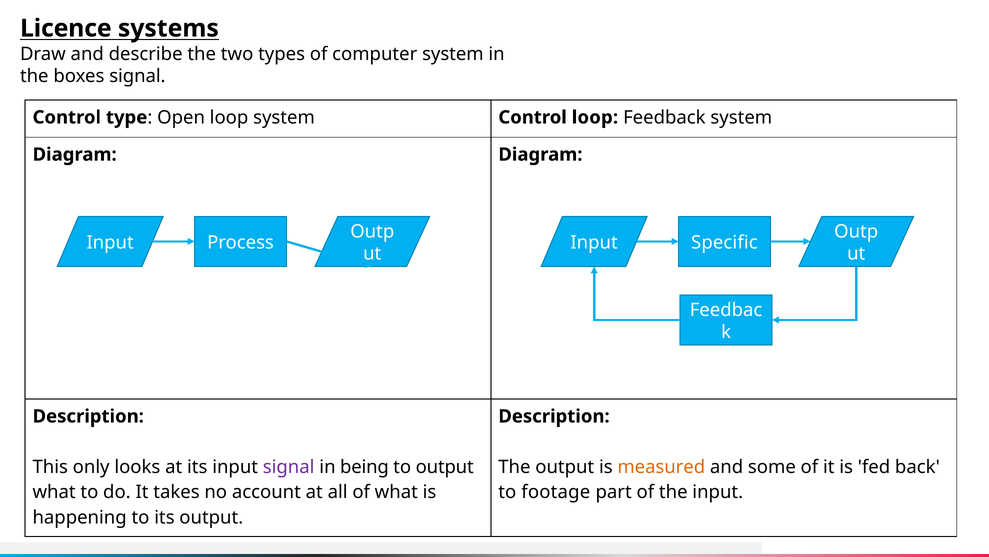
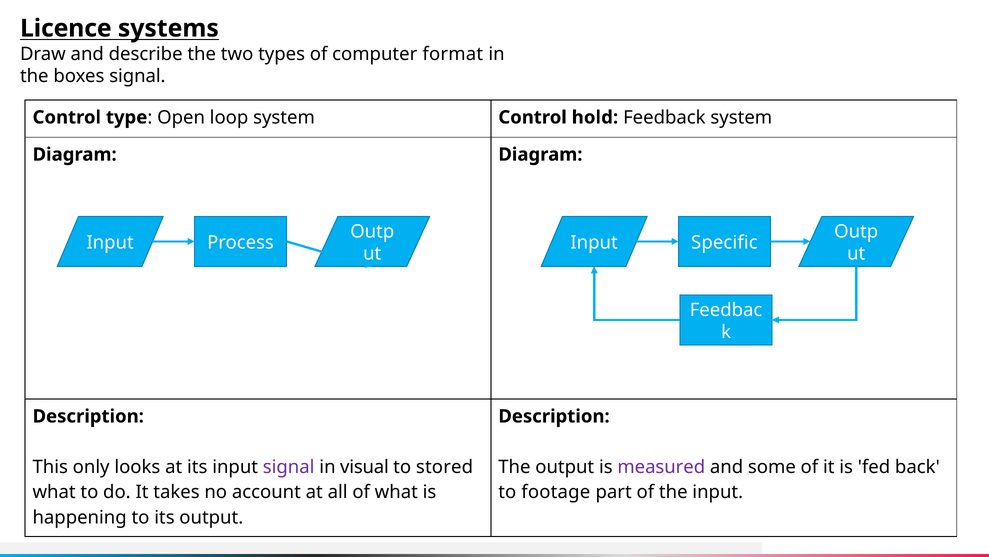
computer system: system -> format
Control loop: loop -> hold
being: being -> visual
to output: output -> stored
measured colour: orange -> purple
